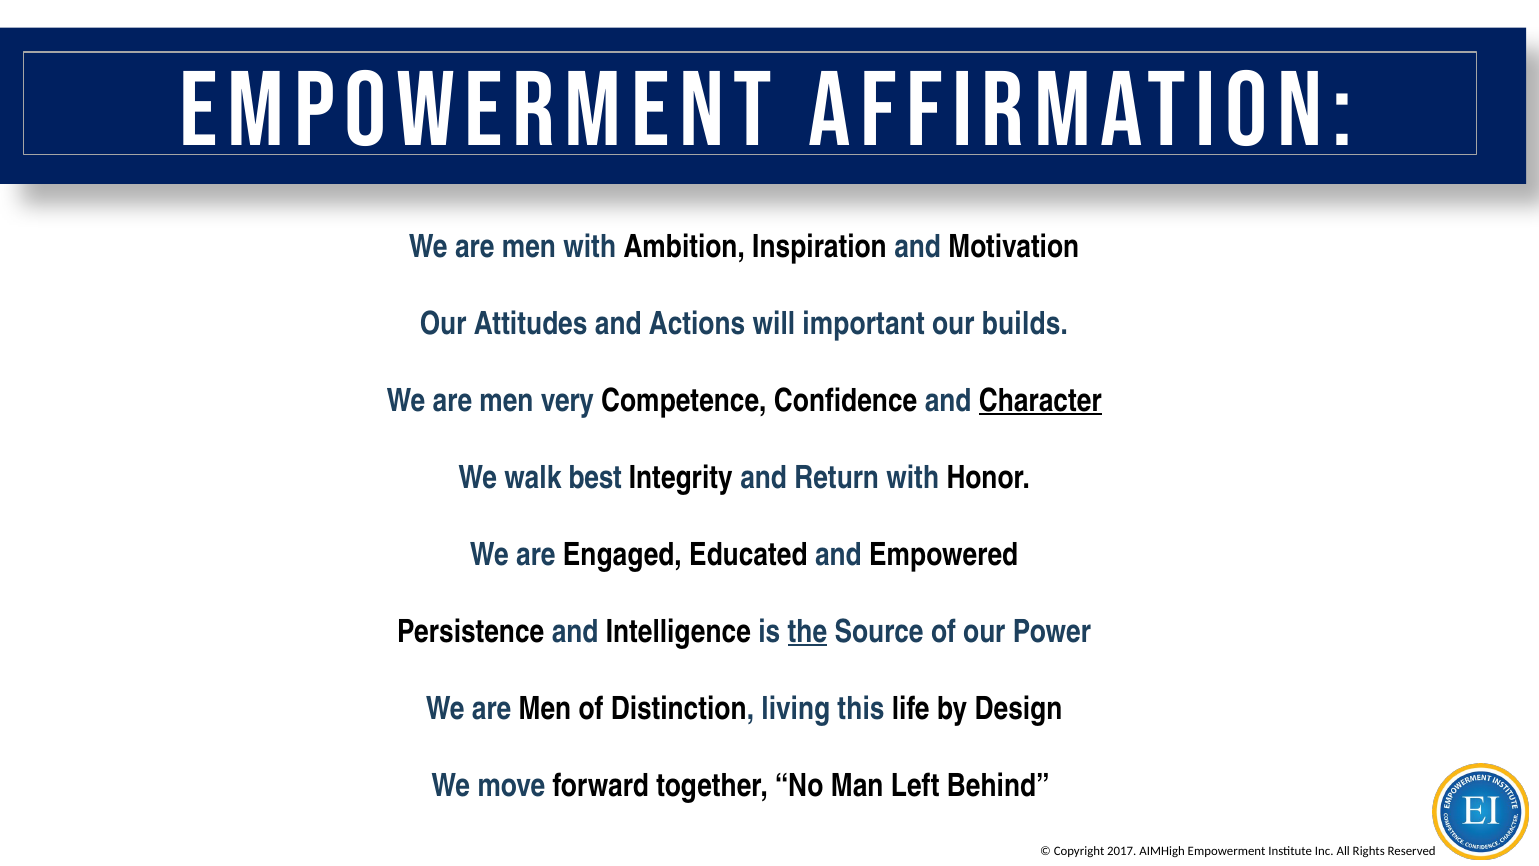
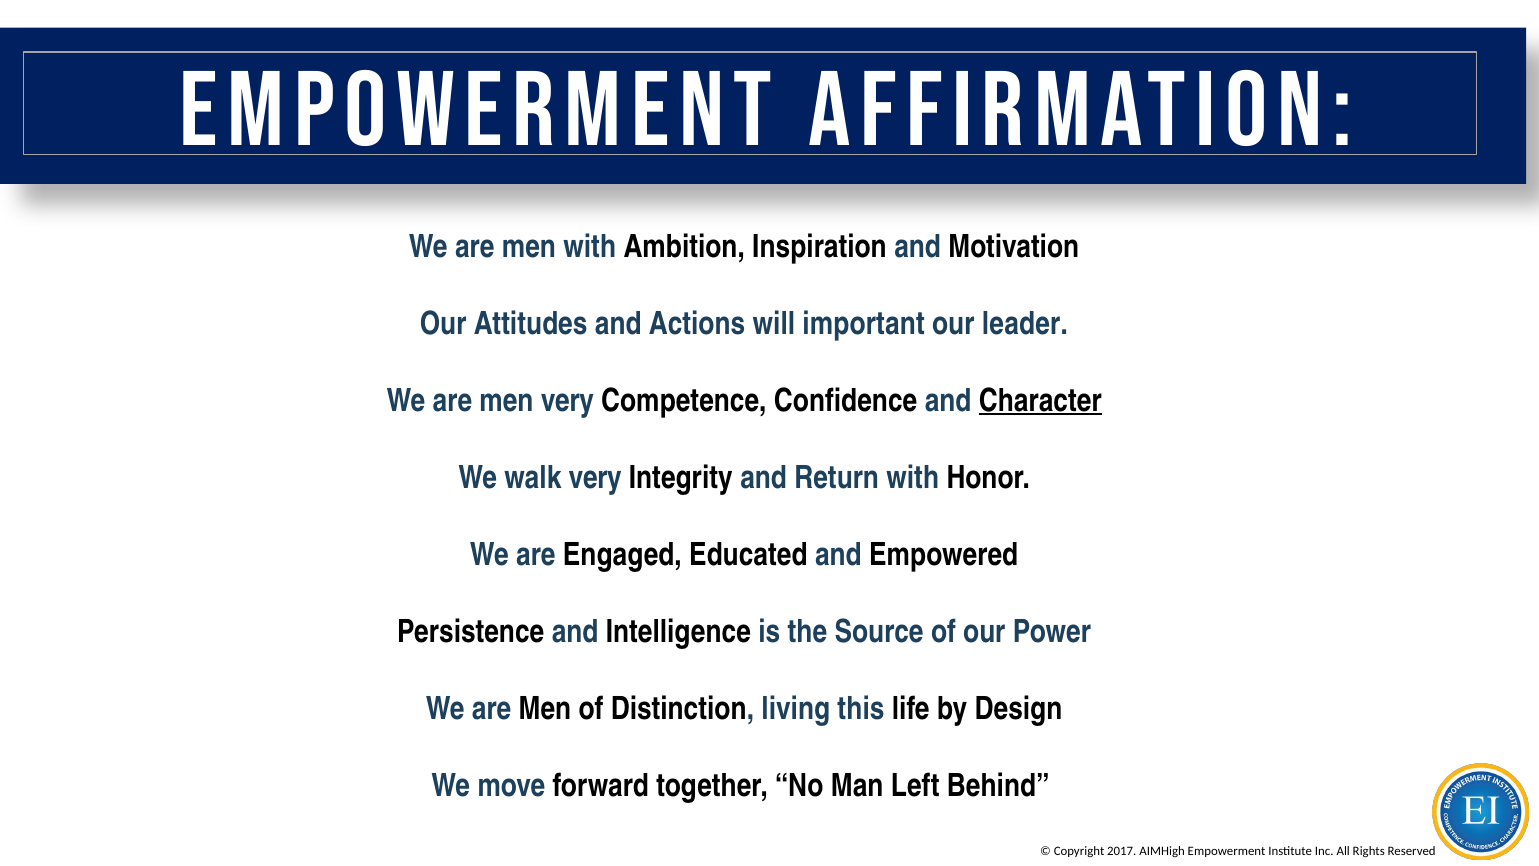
builds: builds -> leader
walk best: best -> very
the underline: present -> none
